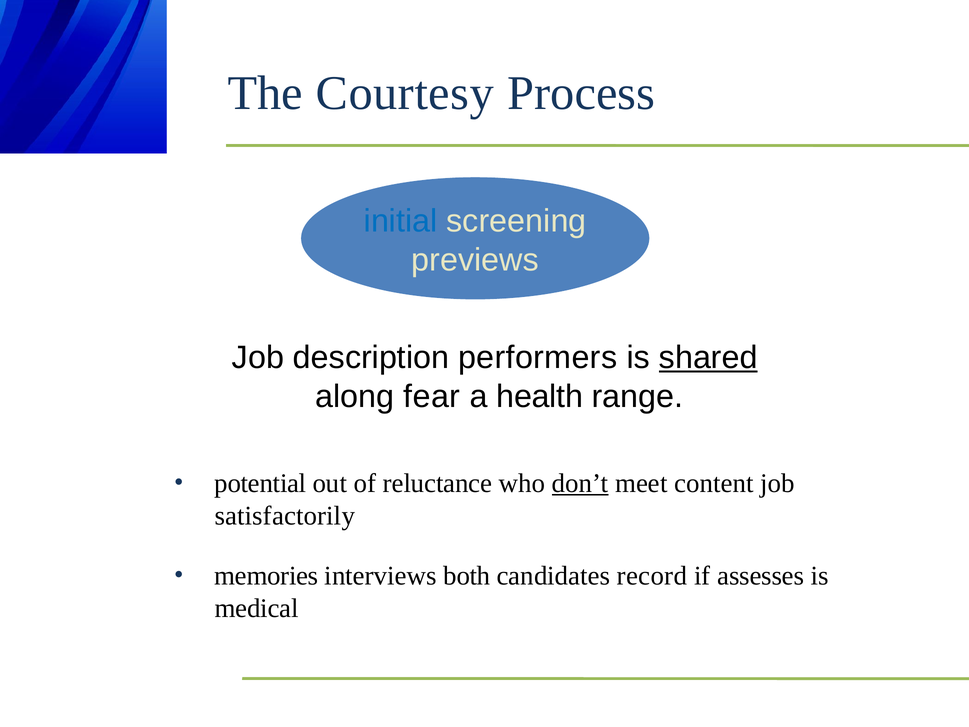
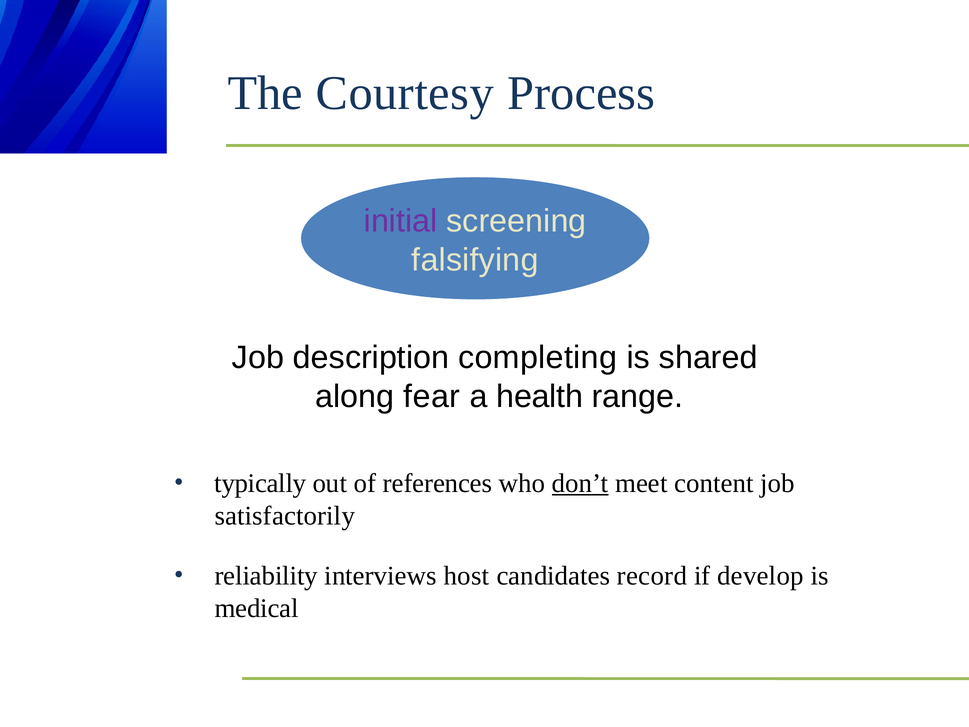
initial colour: blue -> purple
previews: previews -> falsifying
performers: performers -> completing
shared underline: present -> none
potential: potential -> typically
reluctance: reluctance -> references
memories: memories -> reliability
both: both -> host
assesses: assesses -> develop
